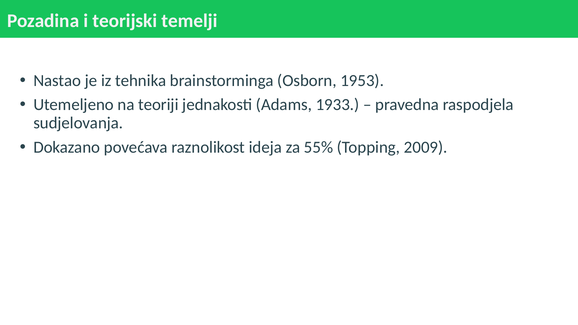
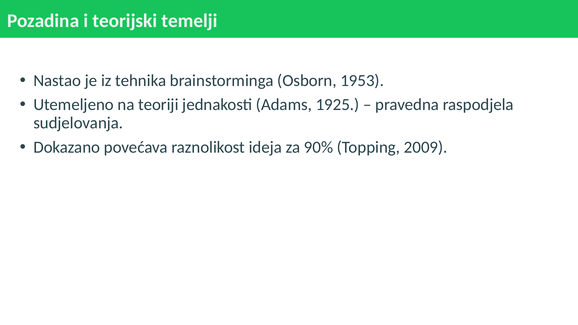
1933: 1933 -> 1925
55%: 55% -> 90%
